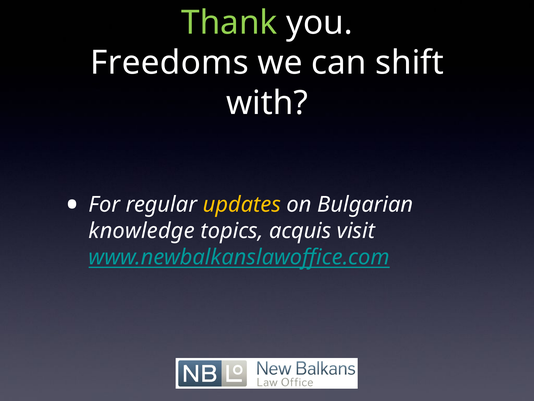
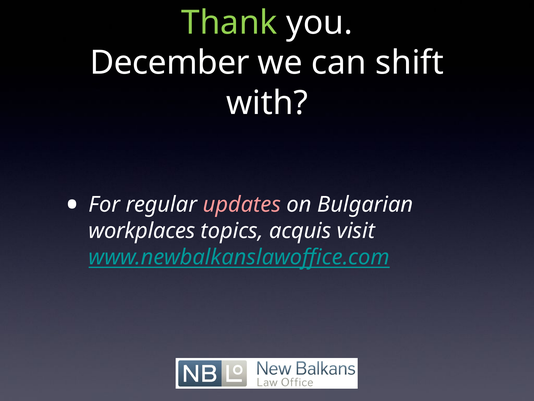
Freedoms: Freedoms -> December
updates colour: yellow -> pink
knowledge: knowledge -> workplaces
